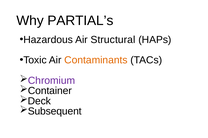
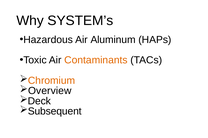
PARTIAL’s: PARTIAL’s -> SYSTEM’s
Structural: Structural -> Aluminum
Chromium colour: purple -> orange
Container: Container -> Overview
